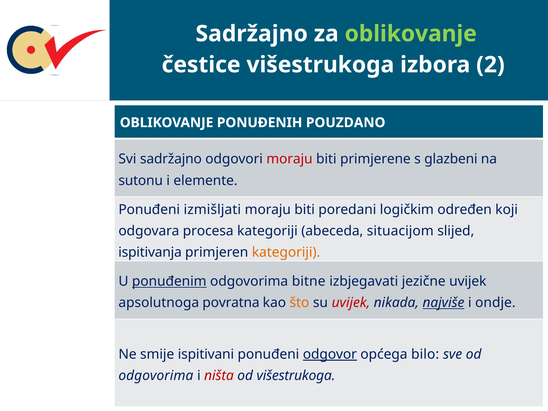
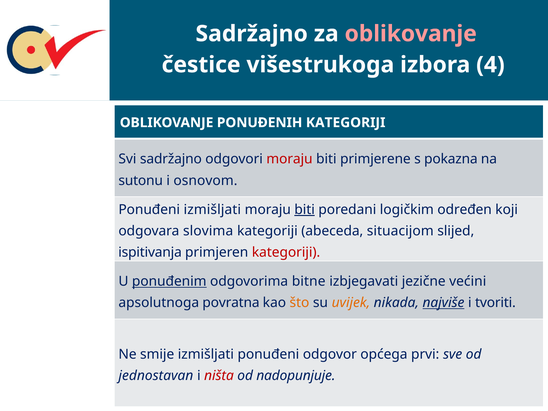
oblikovanje at (411, 34) colour: light green -> pink
2: 2 -> 4
PONUĐENIH POUZDANO: POUZDANO -> KATEGORIJI
glazbeni: glazbeni -> pokazna
elemente: elemente -> osnovom
biti at (305, 210) underline: none -> present
procesa: procesa -> slovima
kategoriji at (286, 252) colour: orange -> red
jezične uvijek: uvijek -> većini
uvijek at (351, 303) colour: red -> orange
ondje: ondje -> tvoriti
smije ispitivani: ispitivani -> izmišljati
odgovor underline: present -> none
bilo: bilo -> prvi
odgovorima at (156, 376): odgovorima -> jednostavan
od višestrukoga: višestrukoga -> nadopunjuje
